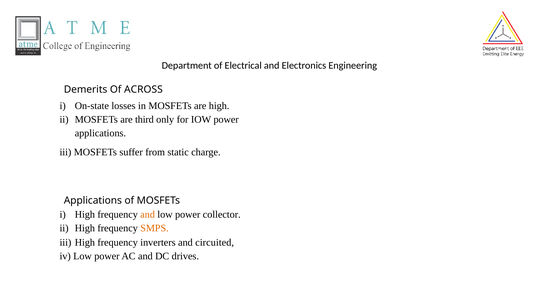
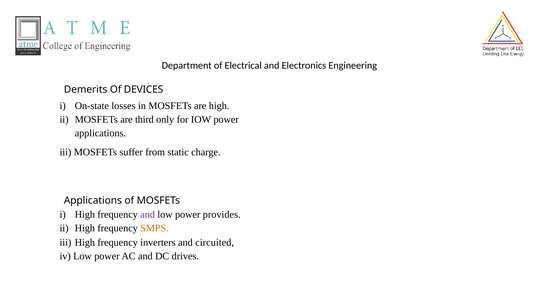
ACROSS: ACROSS -> DEVICES
and at (148, 215) colour: orange -> purple
collector: collector -> provides
